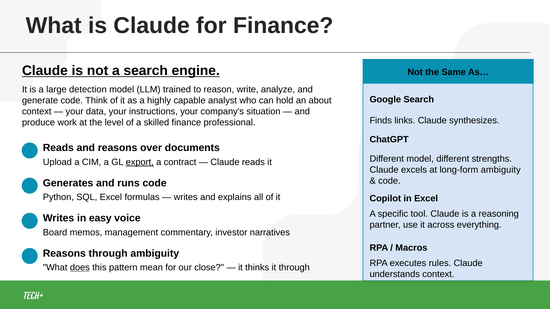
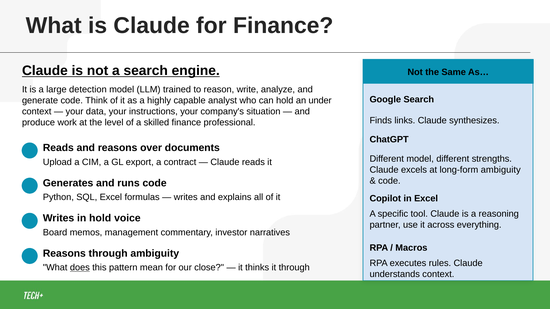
about: about -> under
export underline: present -> none
in easy: easy -> hold
